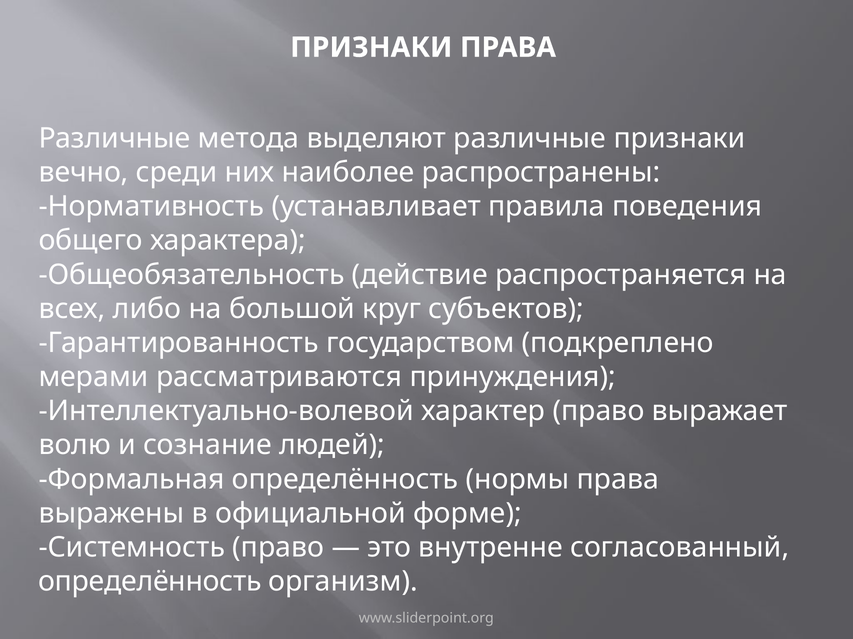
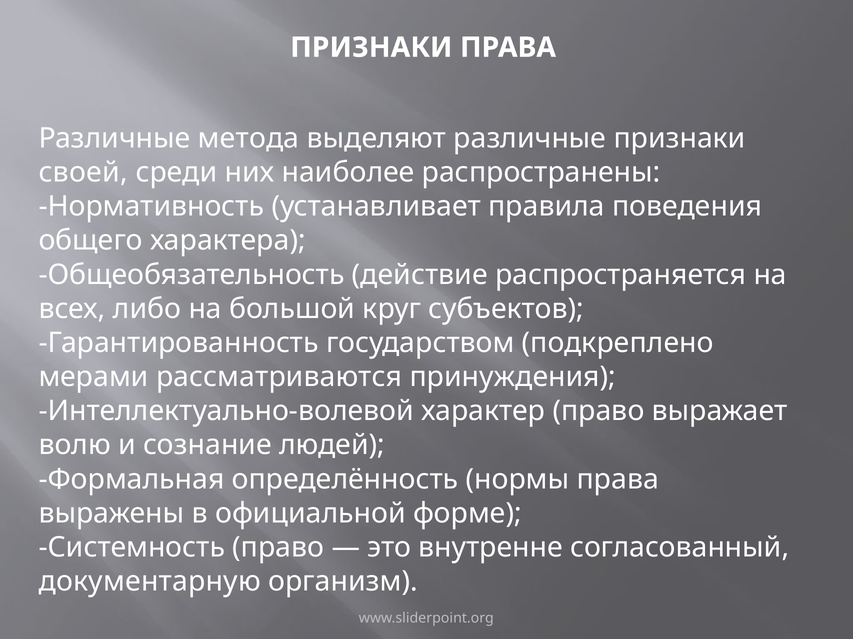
вечно: вечно -> своей
определённость at (150, 582): определённость -> документарную
